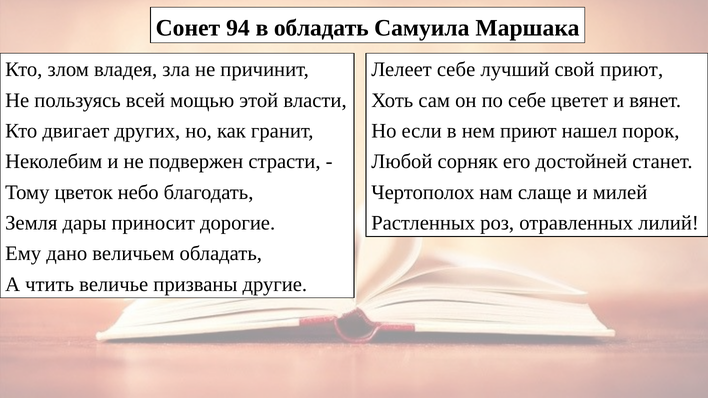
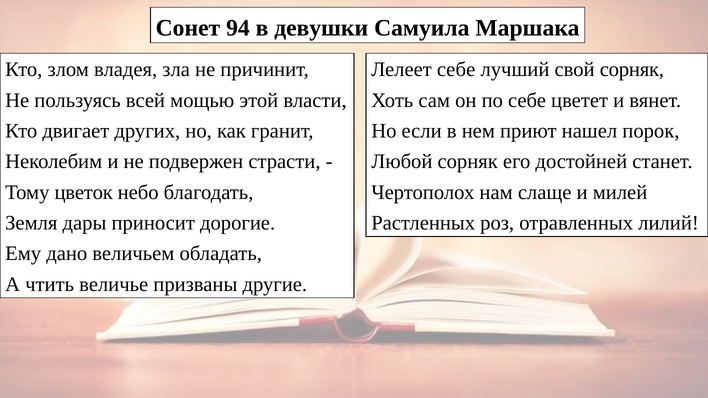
в обладать: обладать -> девушки
свой приют: приют -> сорняк
